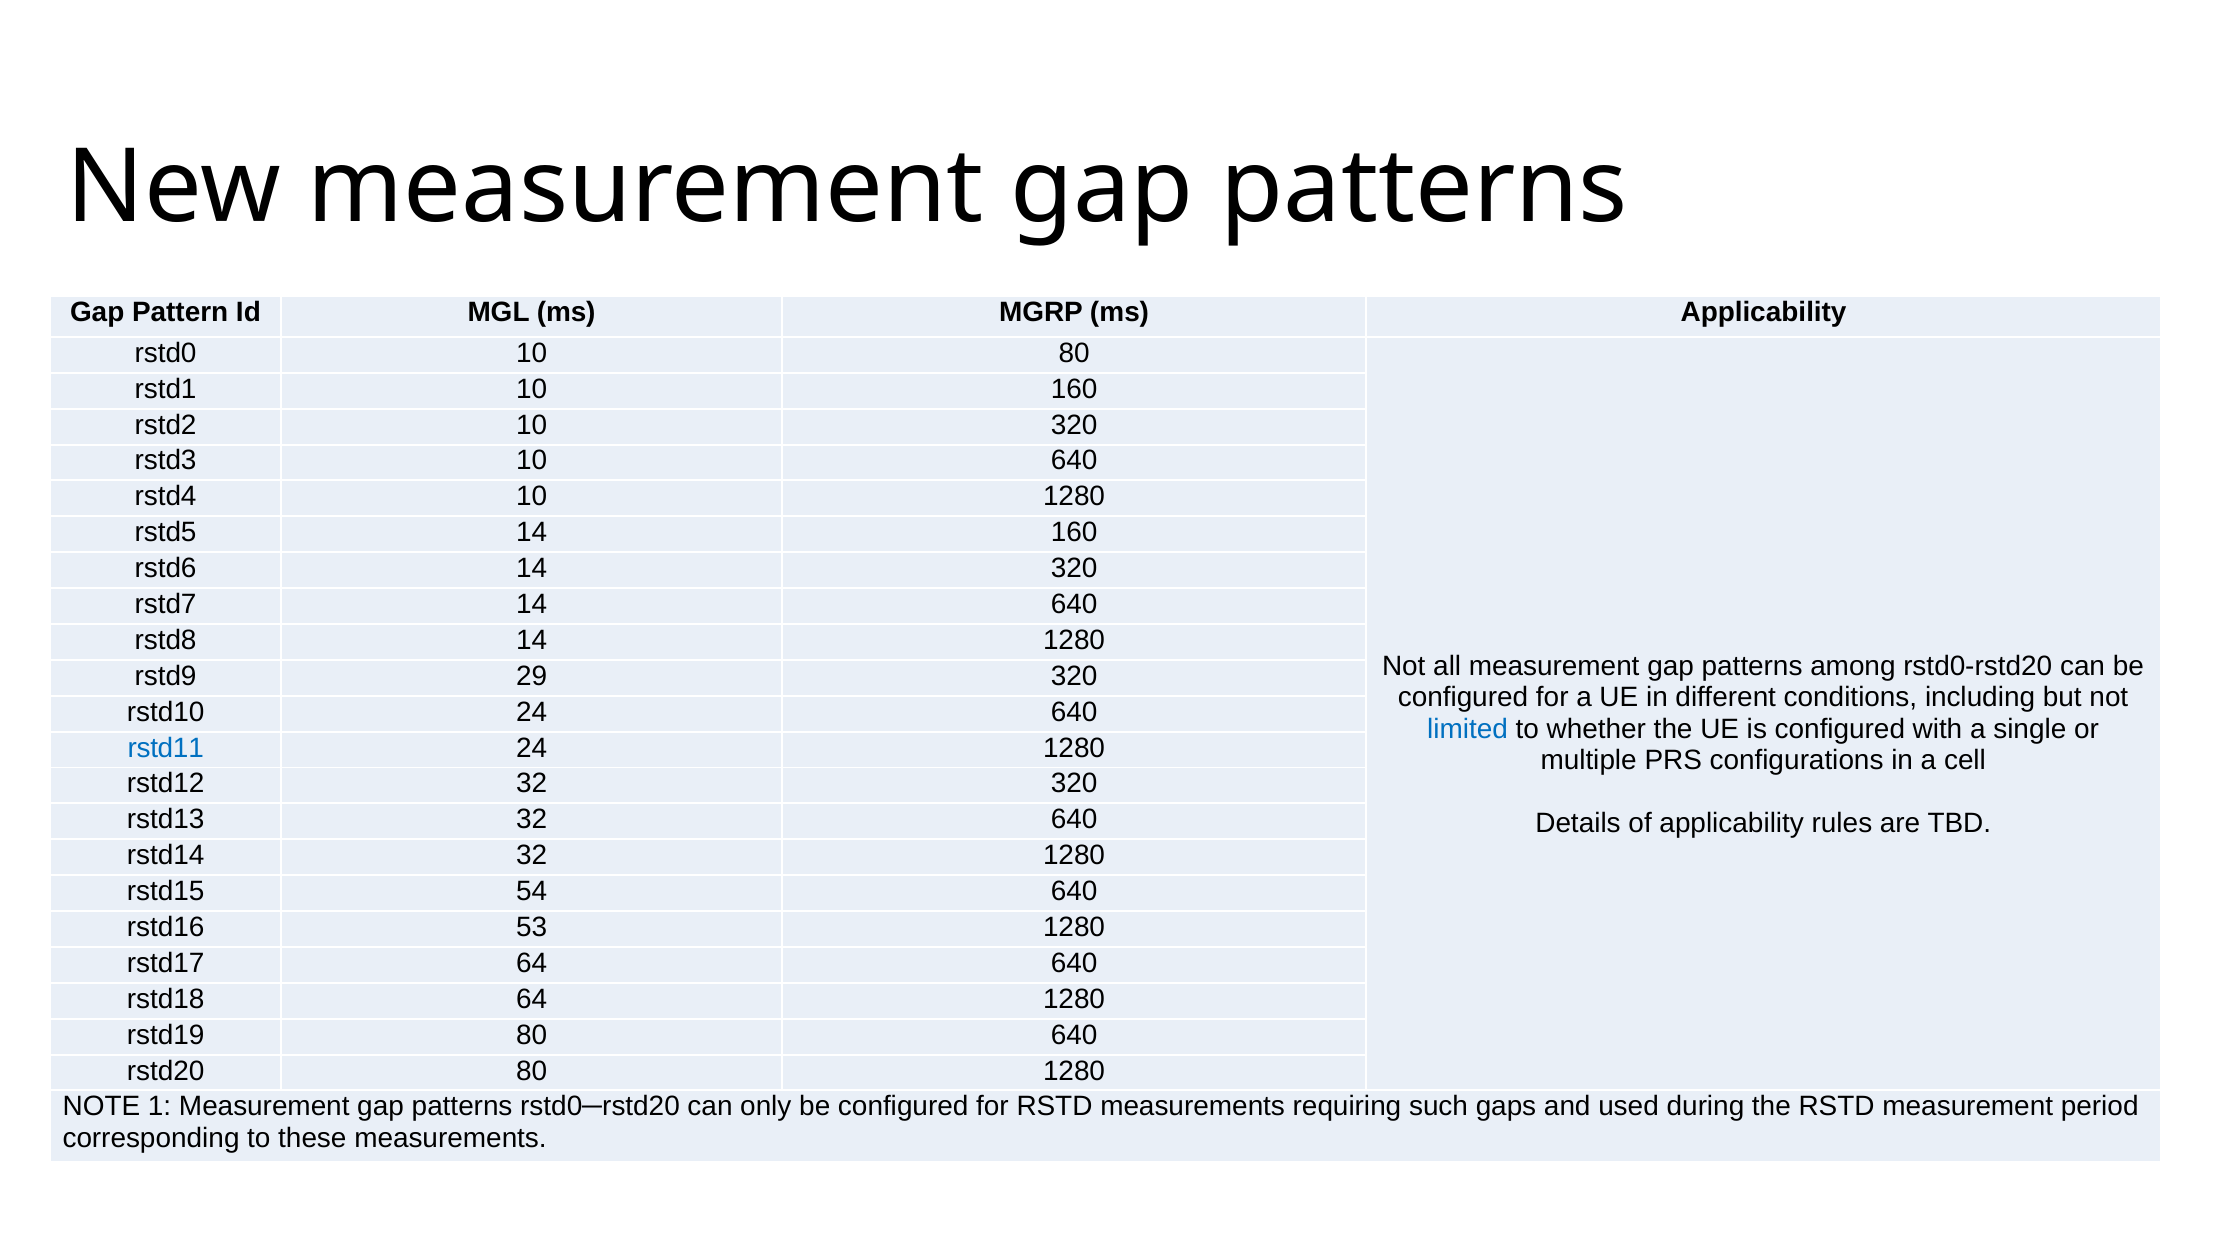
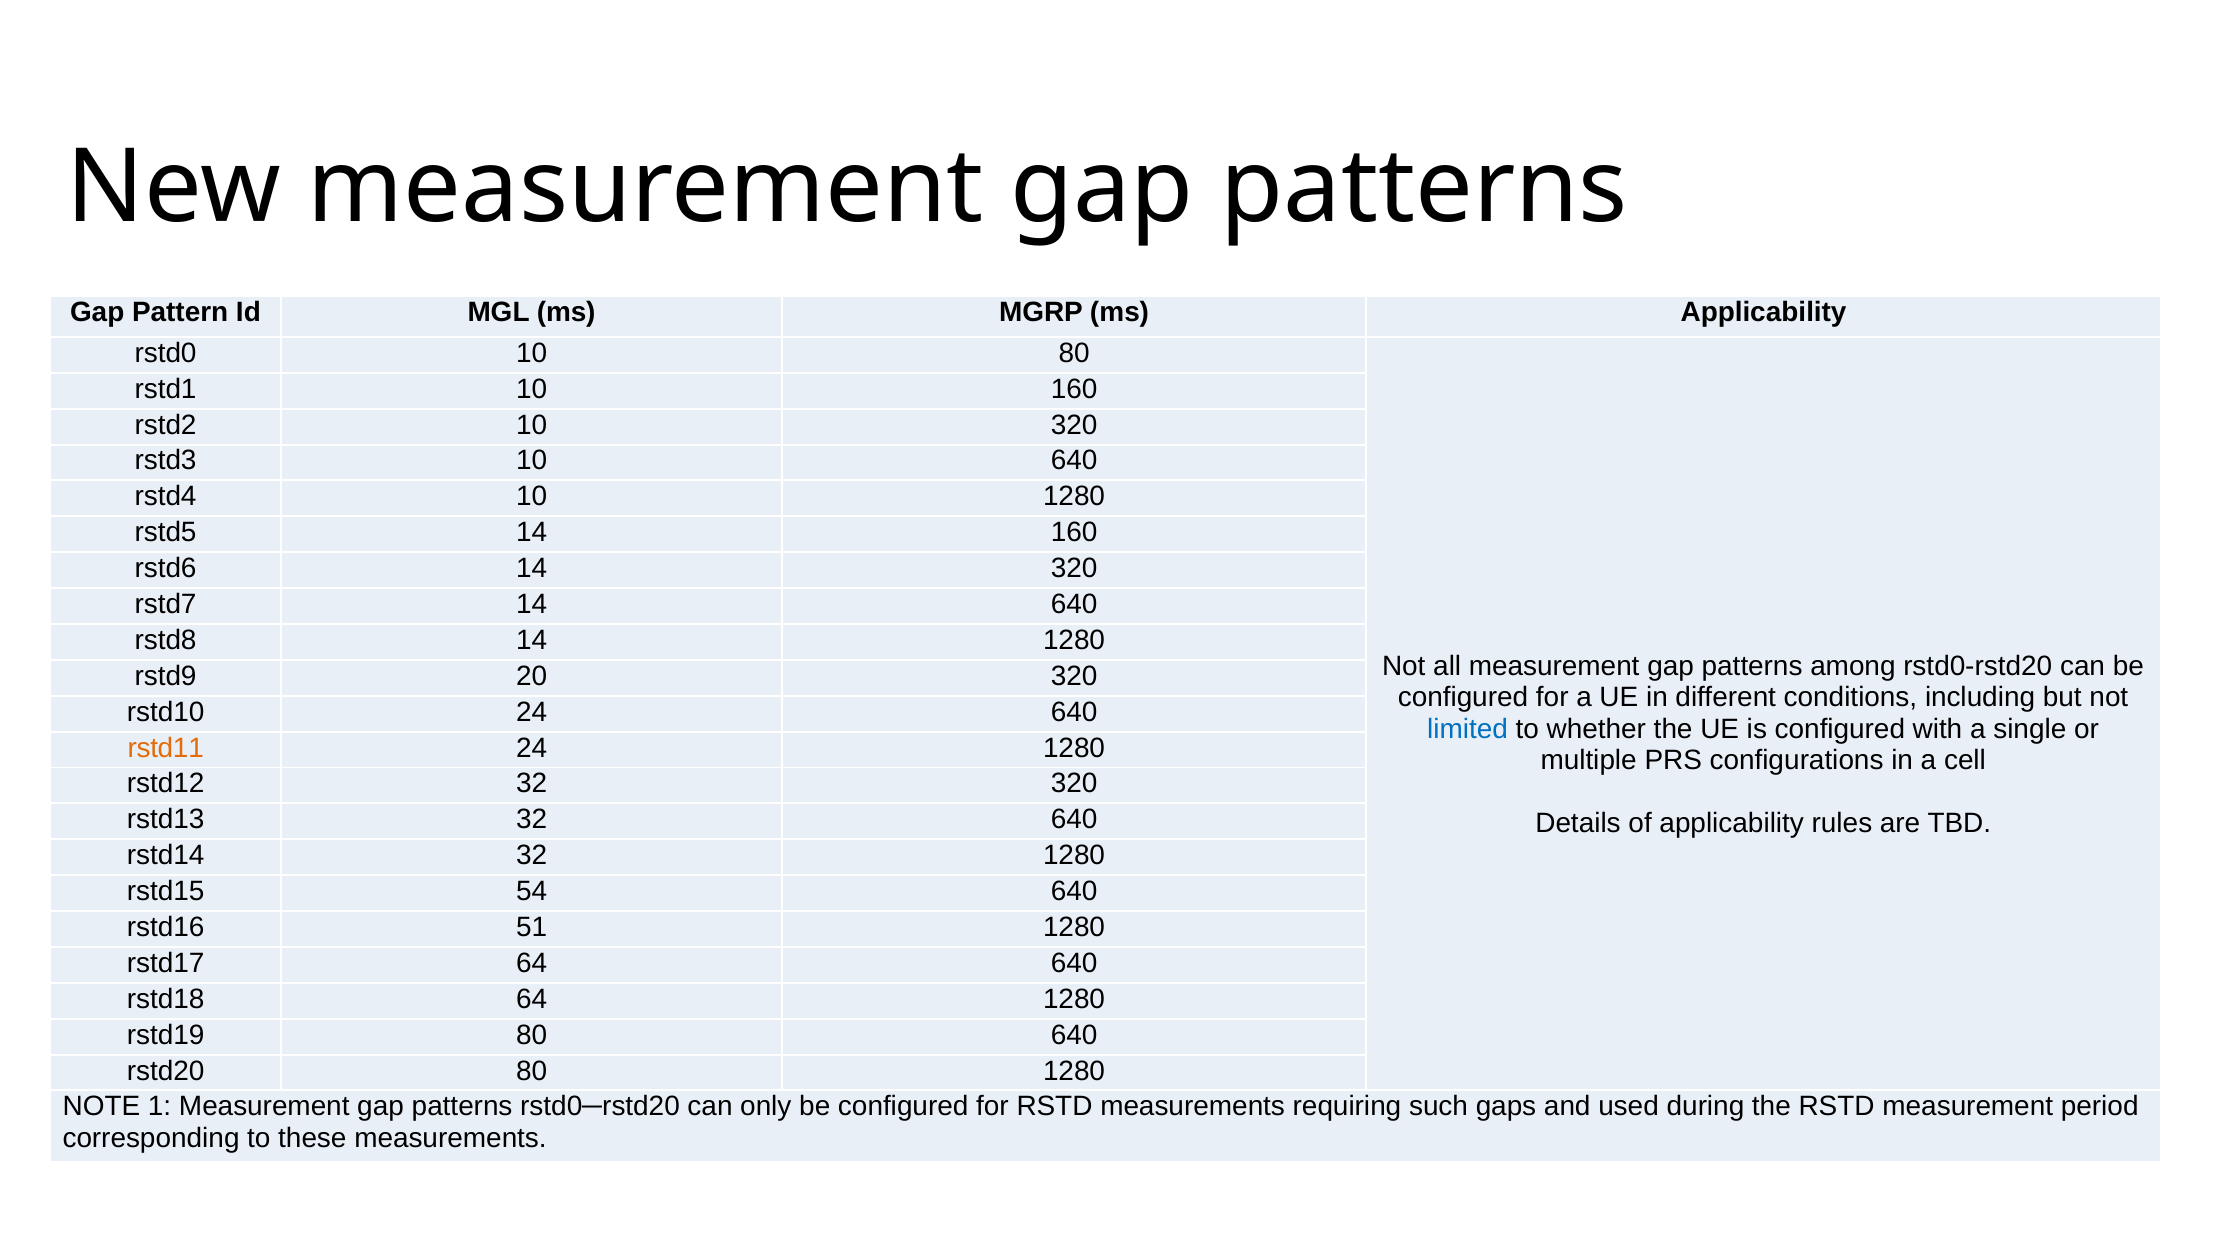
29: 29 -> 20
rstd11 colour: blue -> orange
53: 53 -> 51
